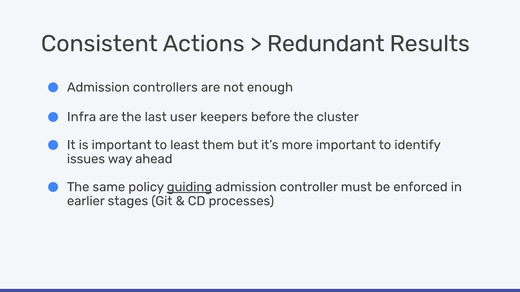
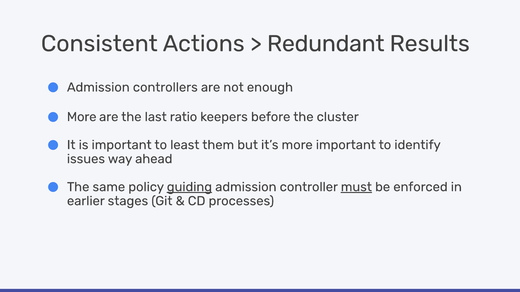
Infra at (82, 117): Infra -> More
user: user -> ratio
must underline: none -> present
